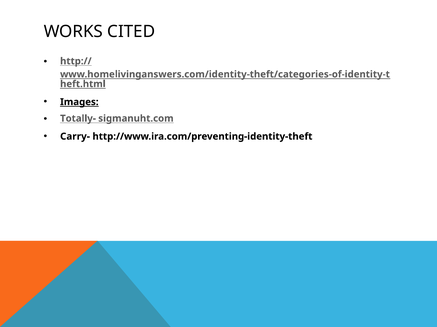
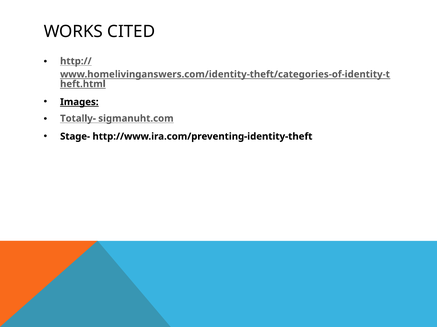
Carry-: Carry- -> Stage-
